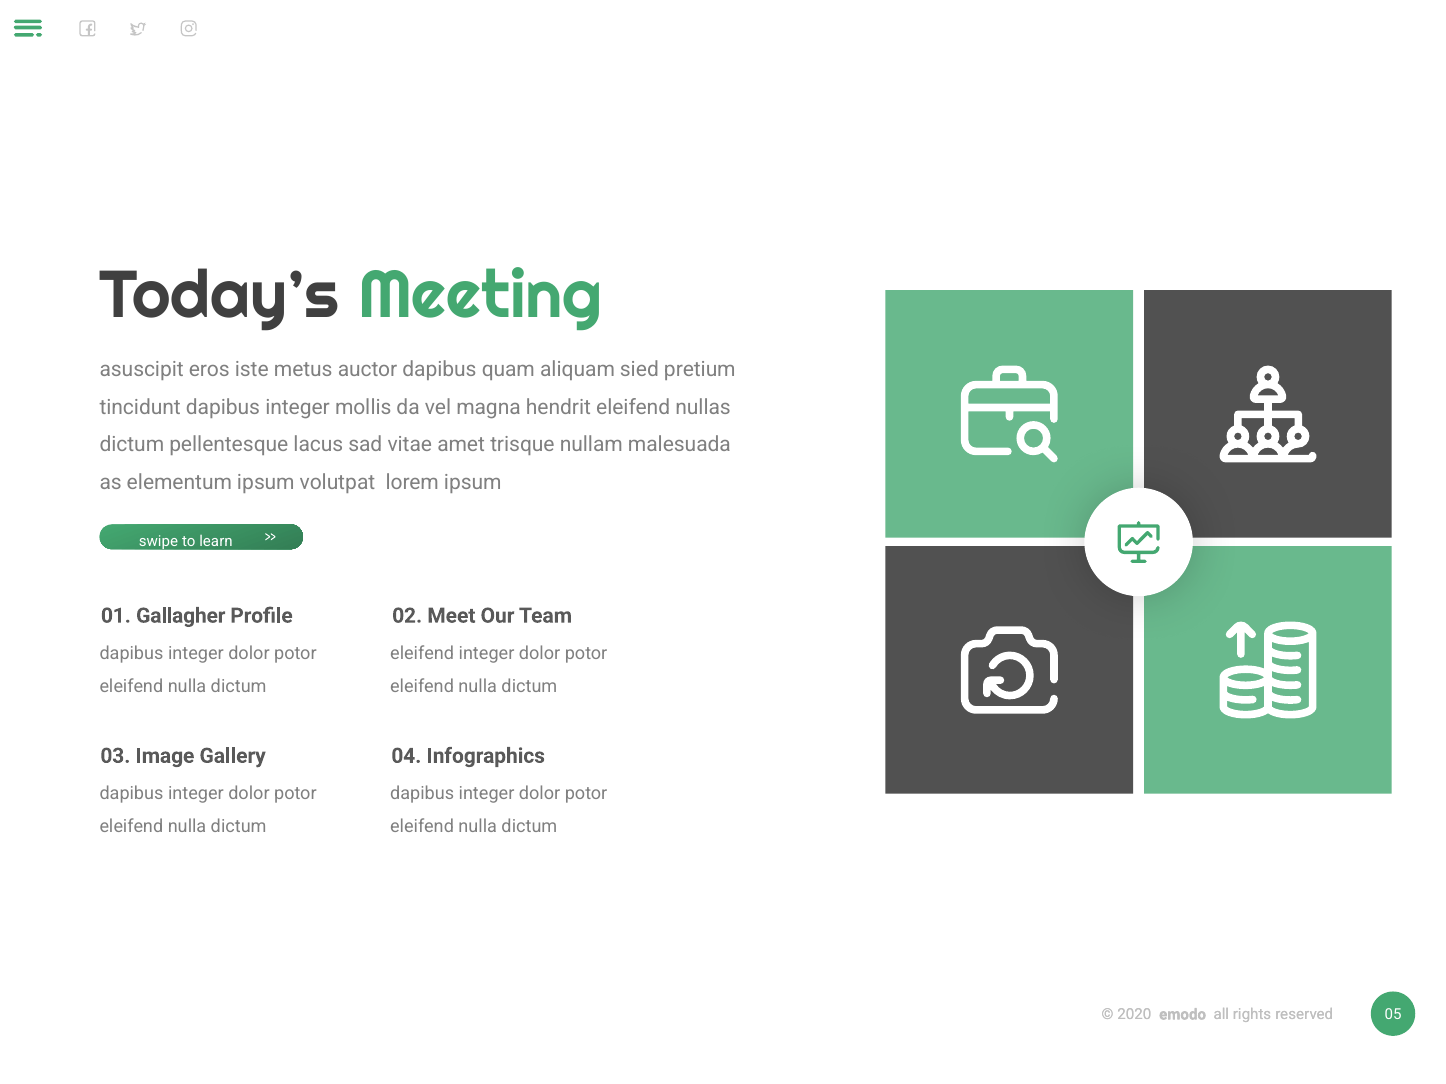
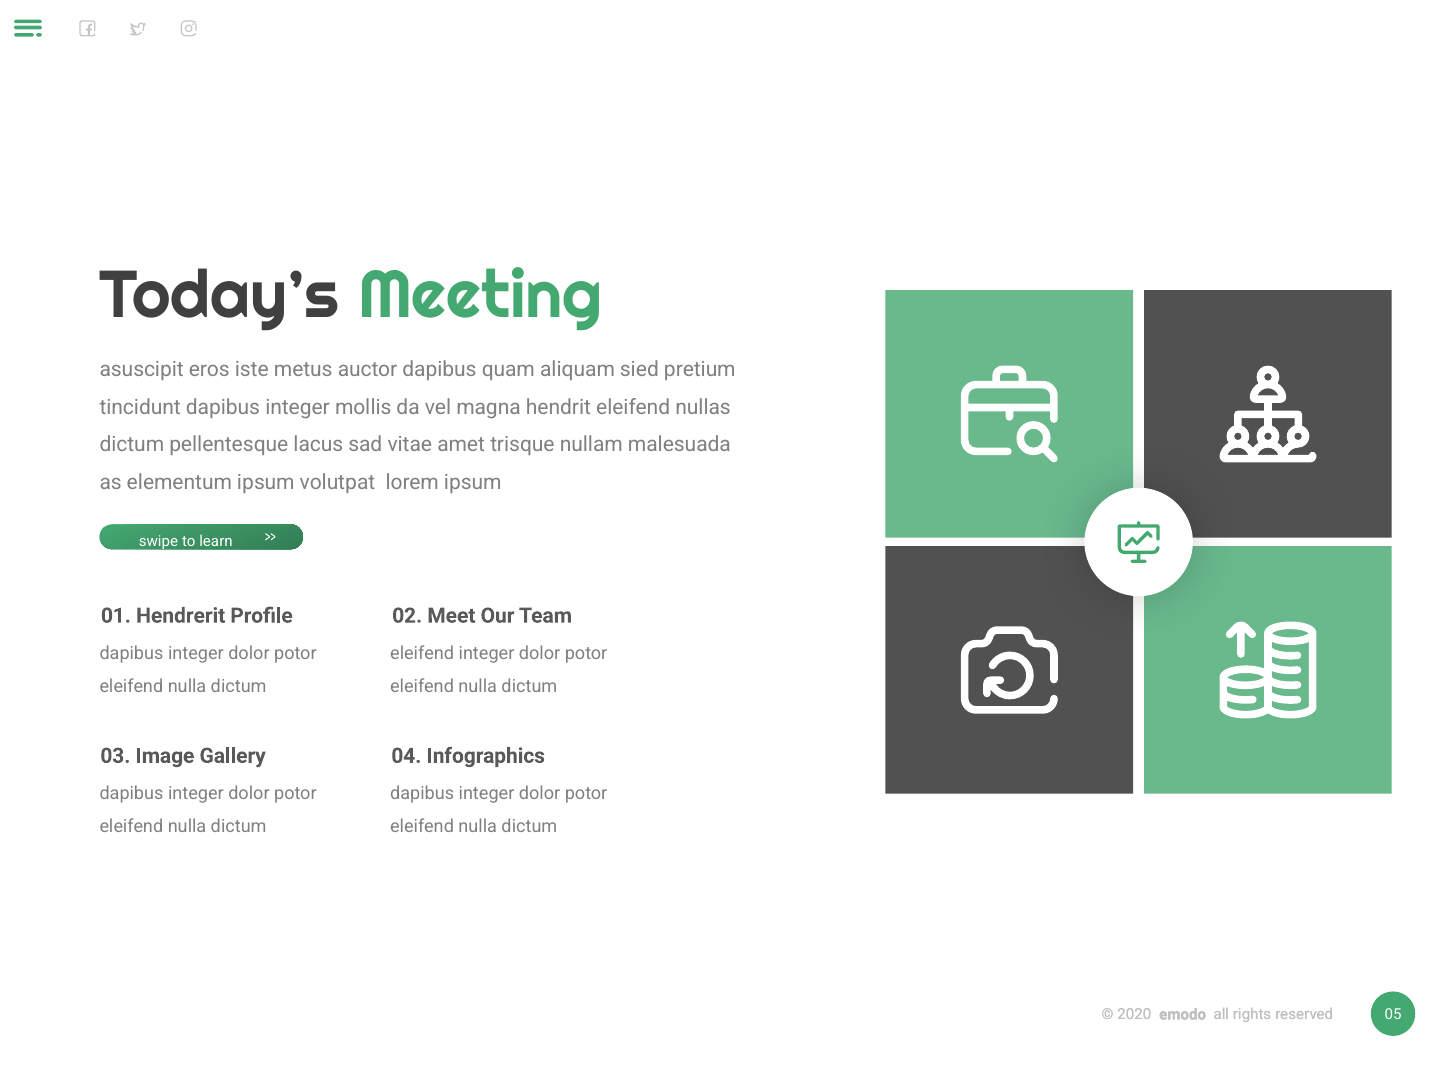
Gallagher: Gallagher -> Hendrerit
